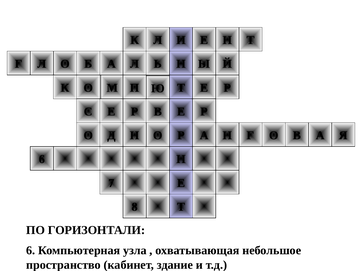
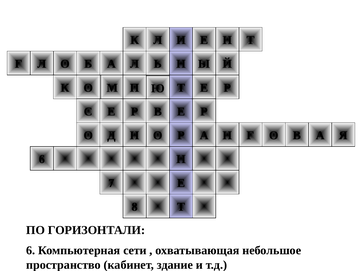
узла: узла -> сети
